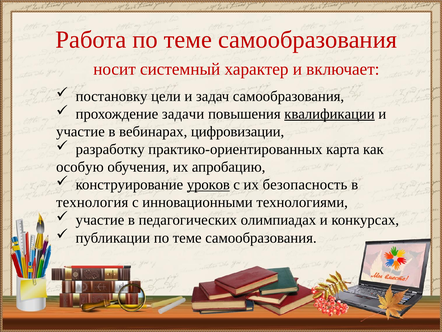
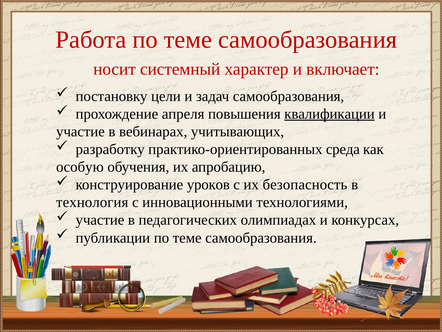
задачи: задачи -> апреля
цифровизации: цифровизации -> учитывающих
карта: карта -> среда
уроков underline: present -> none
